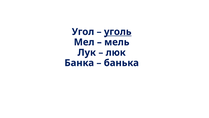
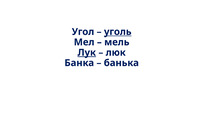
Лук underline: none -> present
